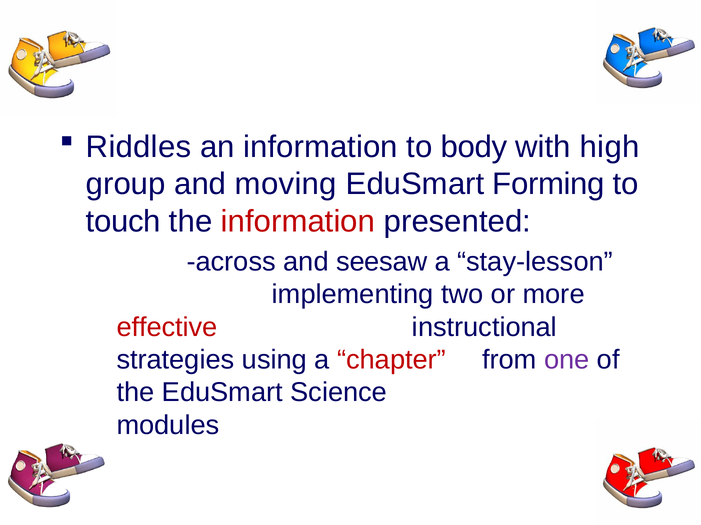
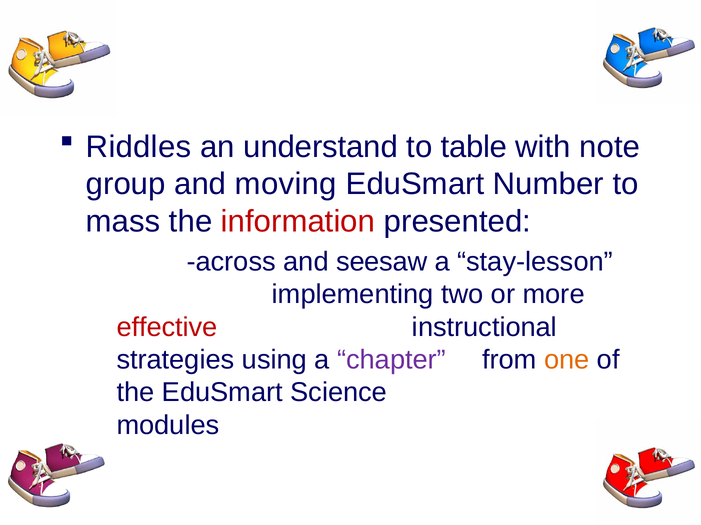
an information: information -> understand
body: body -> table
high: high -> note
Forming: Forming -> Number
touch: touch -> mass
chapter colour: red -> purple
one colour: purple -> orange
